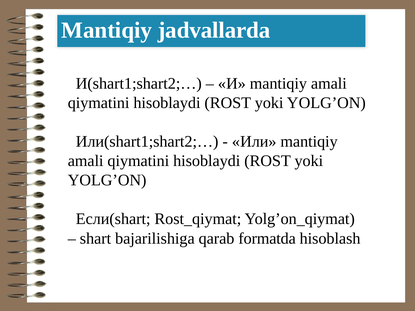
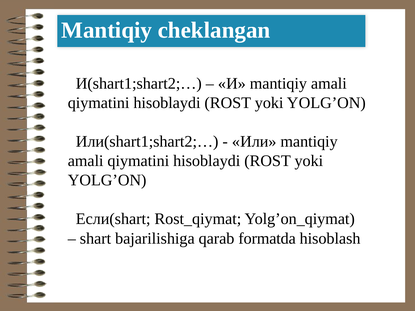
jadvallarda: jadvallarda -> chеklangan
